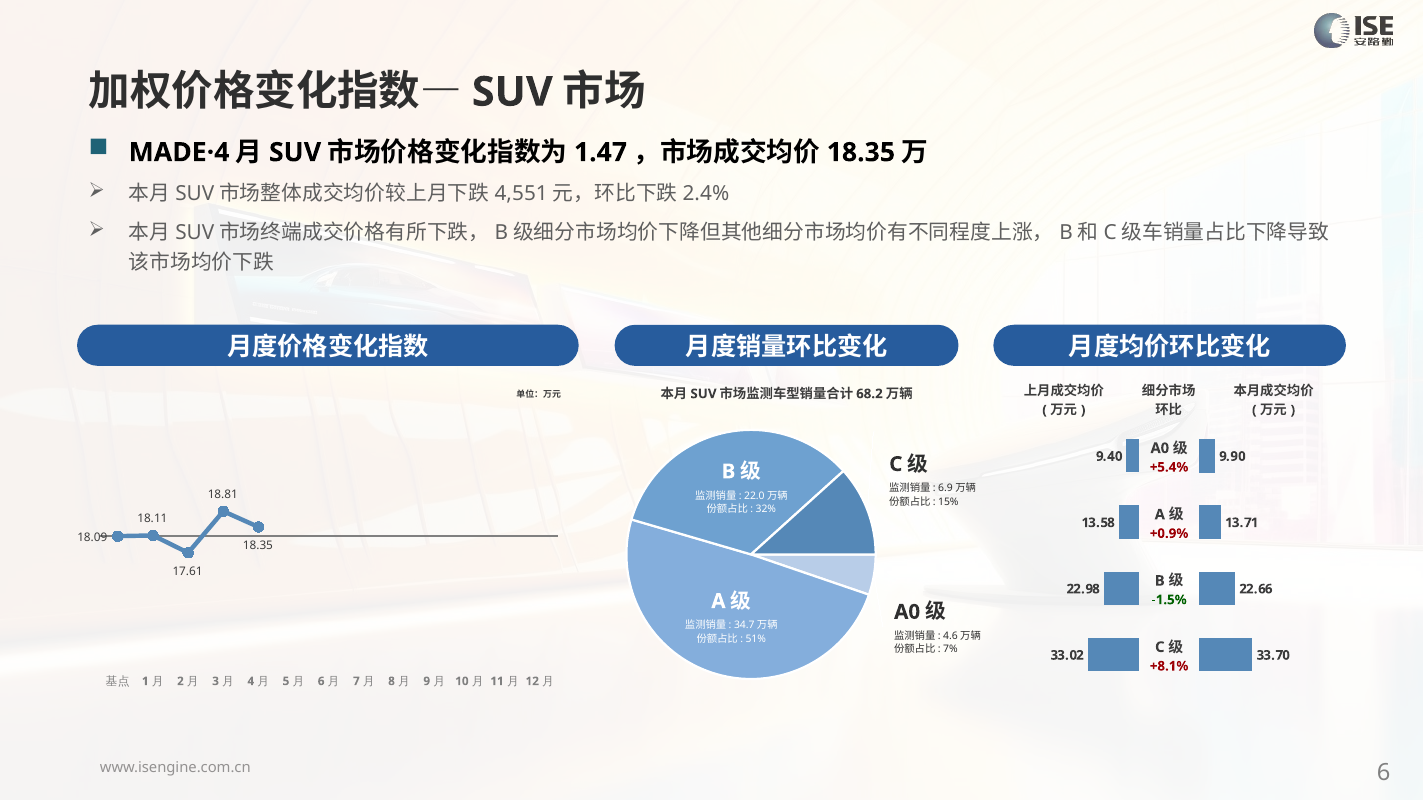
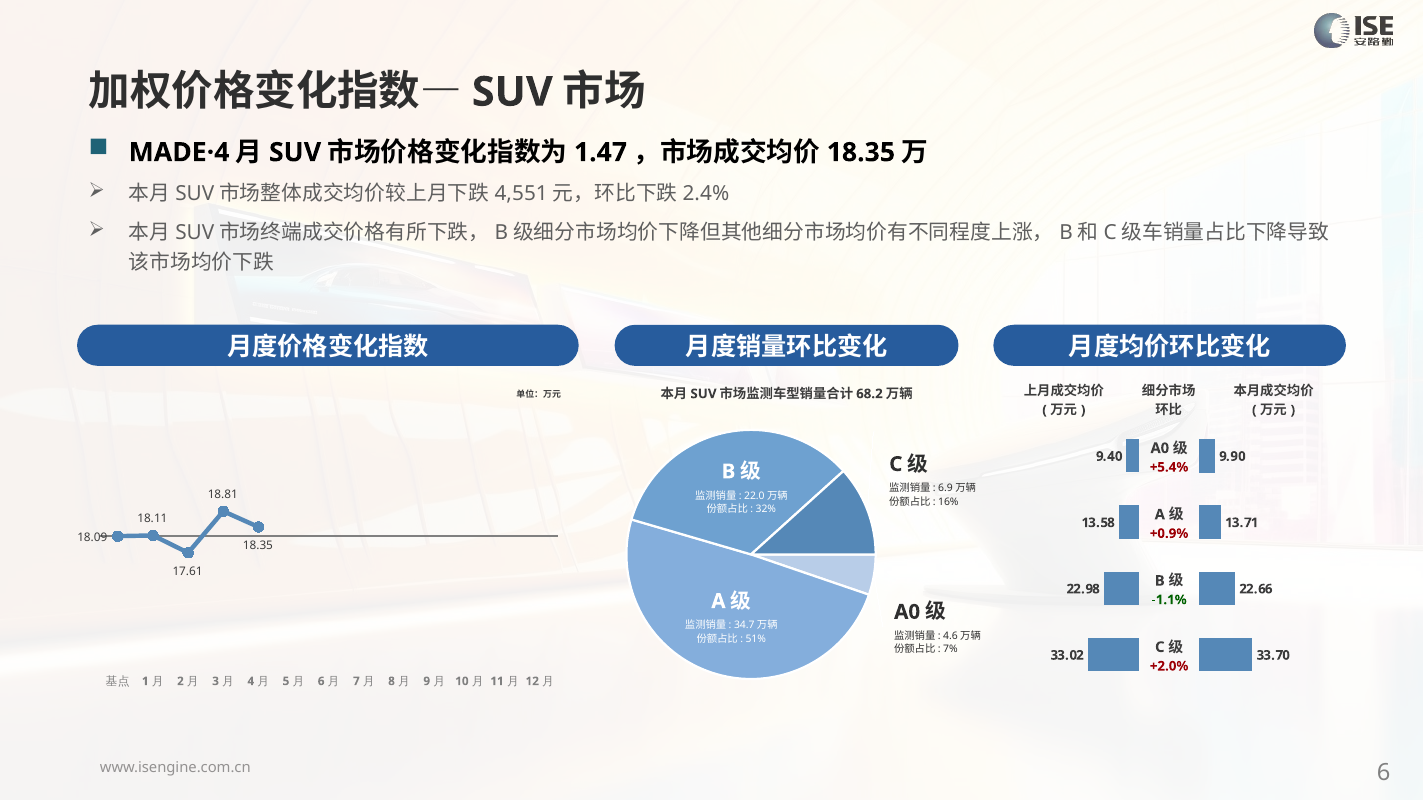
15%: 15% -> 16%
-1.5%: -1.5% -> -1.1%
+8.1%: +8.1% -> +2.0%
